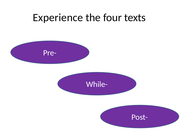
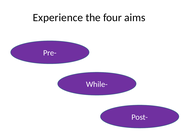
texts: texts -> aims
